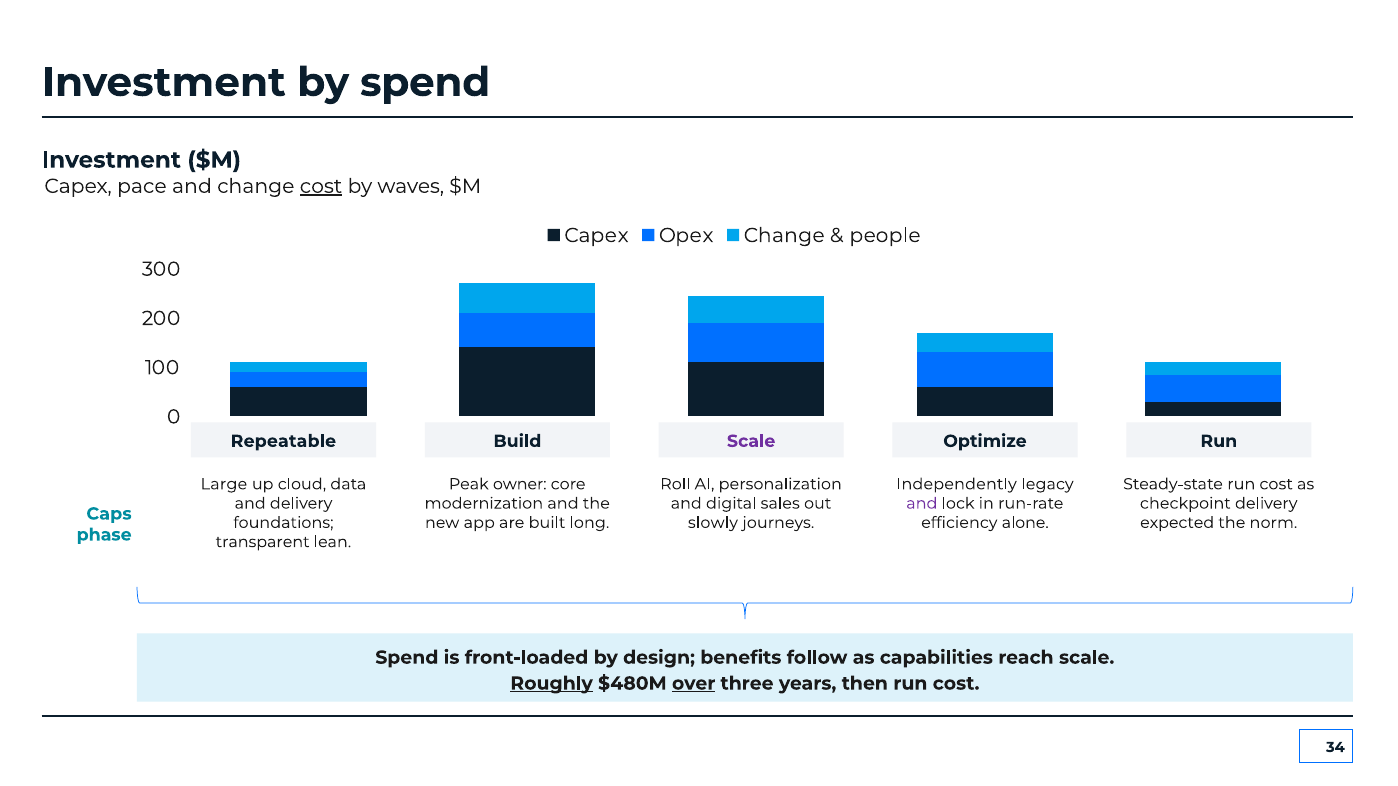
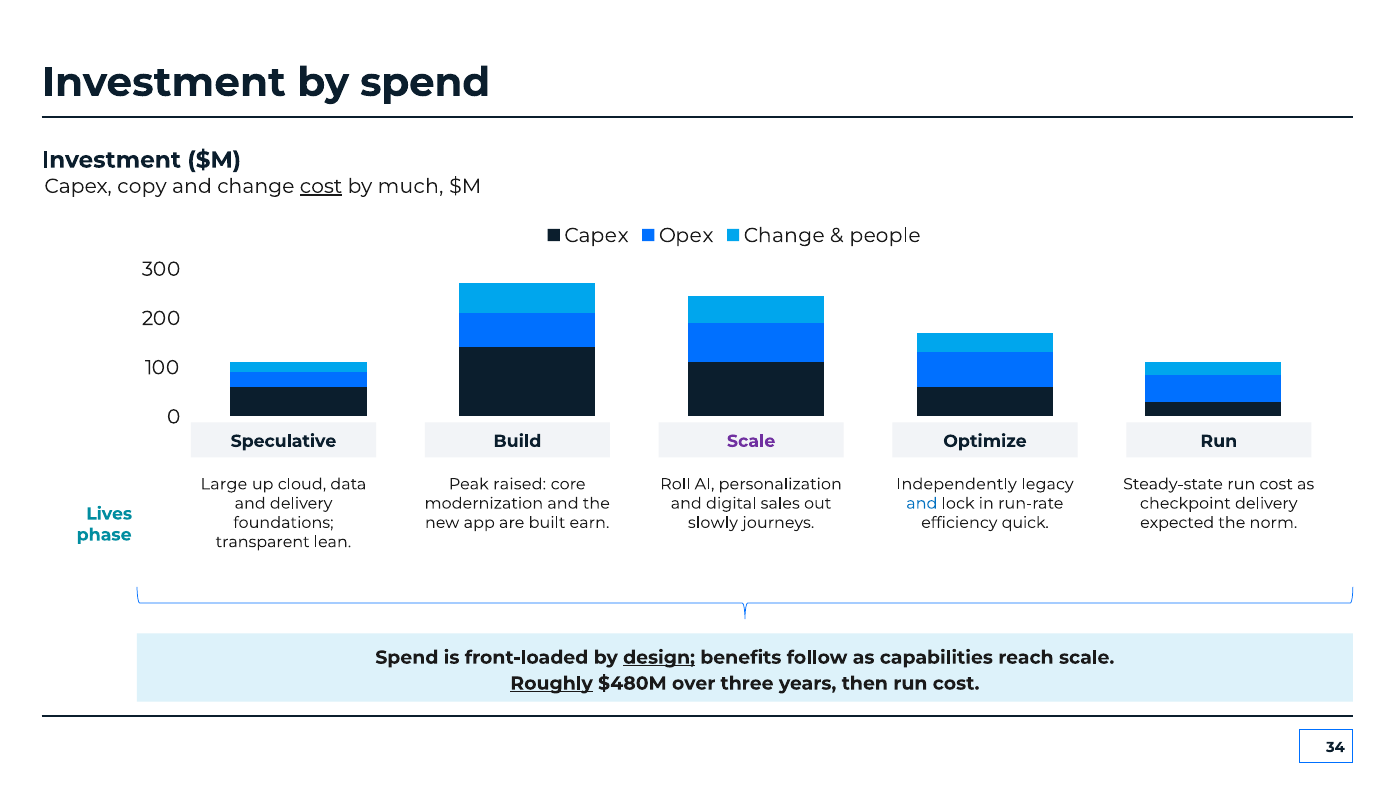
pace: pace -> copy
waves: waves -> much
Repeatable: Repeatable -> Speculative
owner: owner -> raised
and at (922, 504) colour: purple -> blue
Caps: Caps -> Lives
long: long -> earn
alone: alone -> quick
design underline: none -> present
over underline: present -> none
